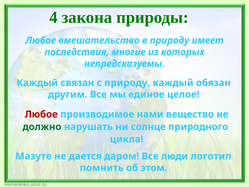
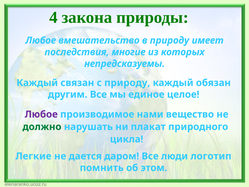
Любое at (41, 114) colour: red -> purple
солнце: солнце -> плакат
Мазуте: Мазуте -> Легкие
